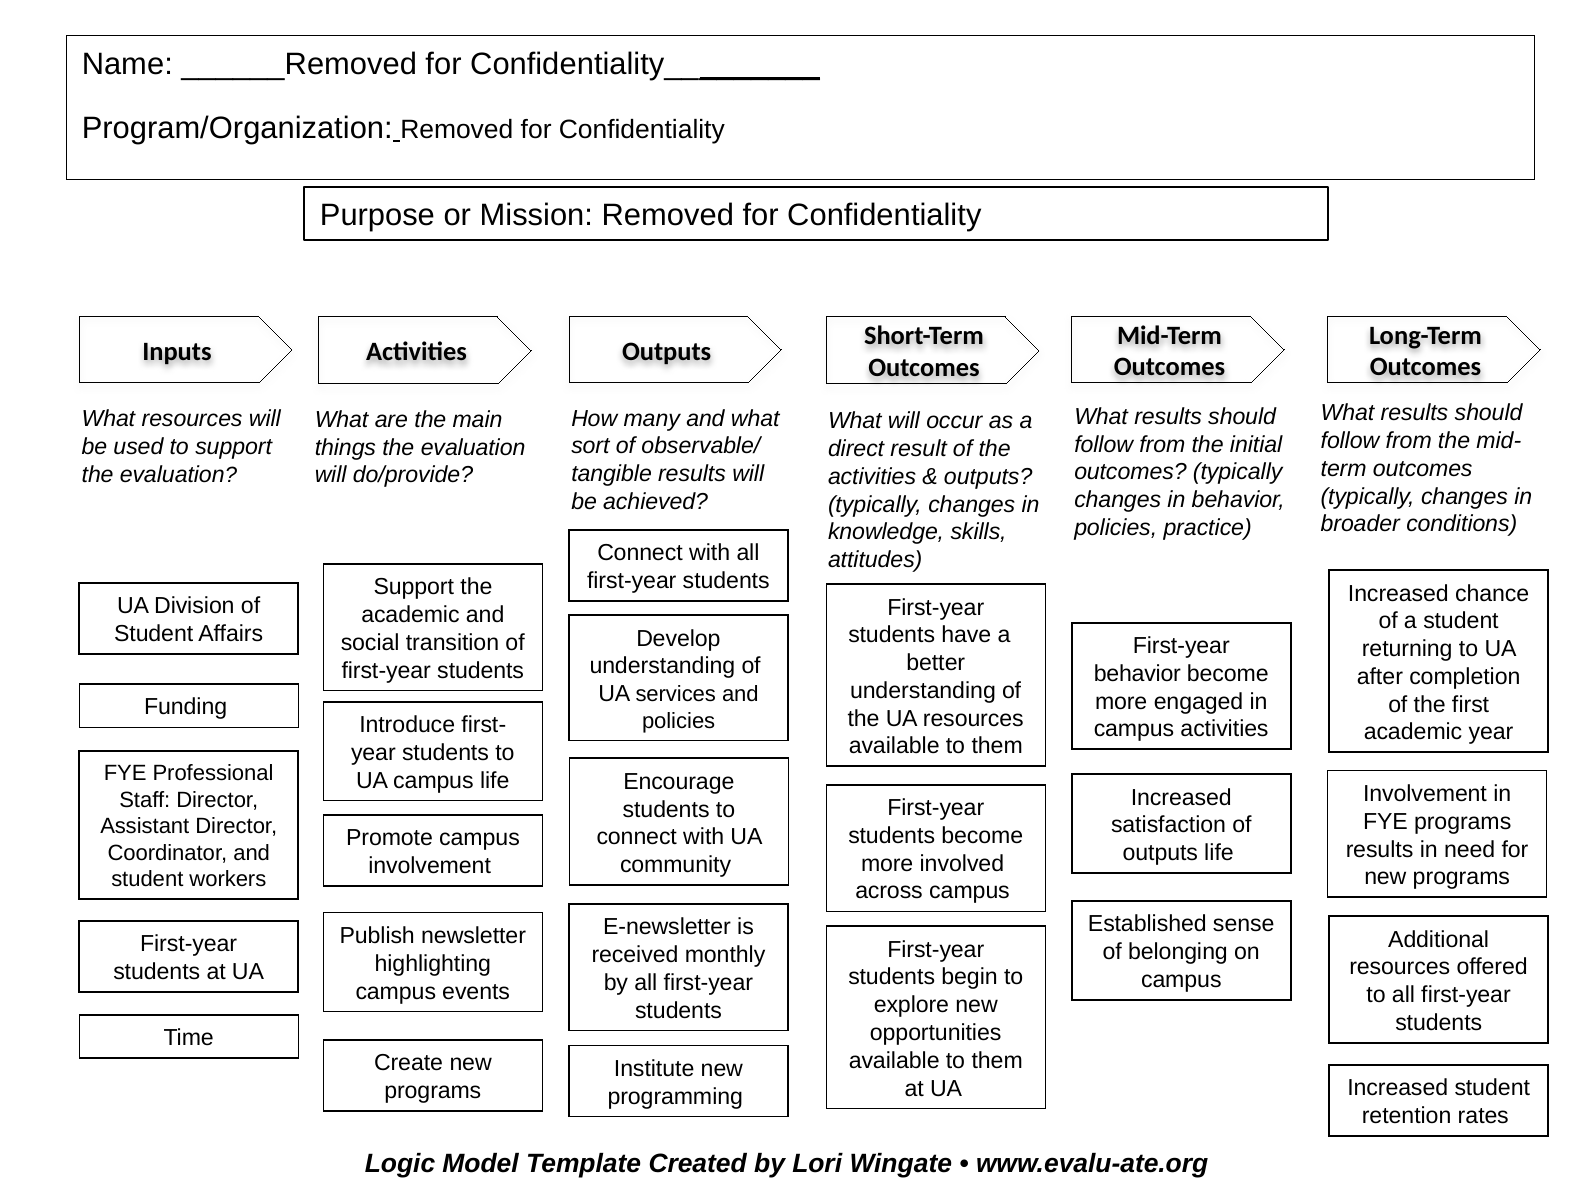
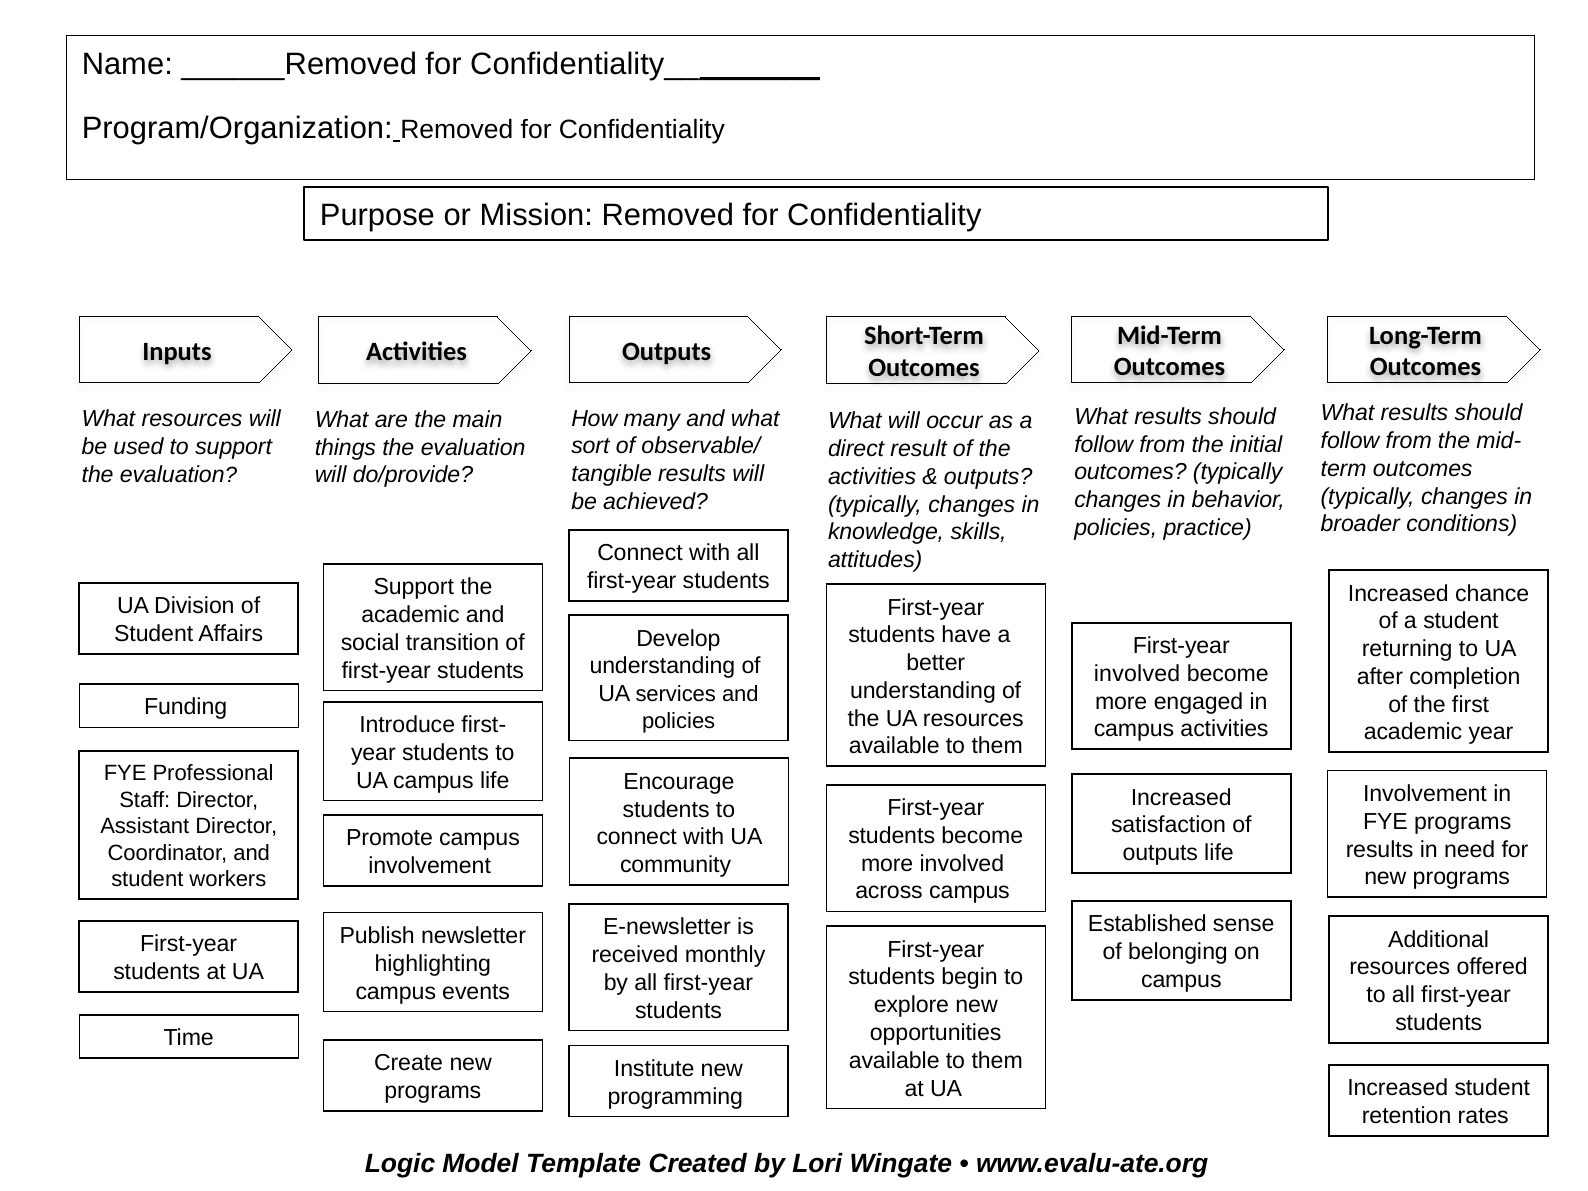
behavior at (1137, 674): behavior -> involved
